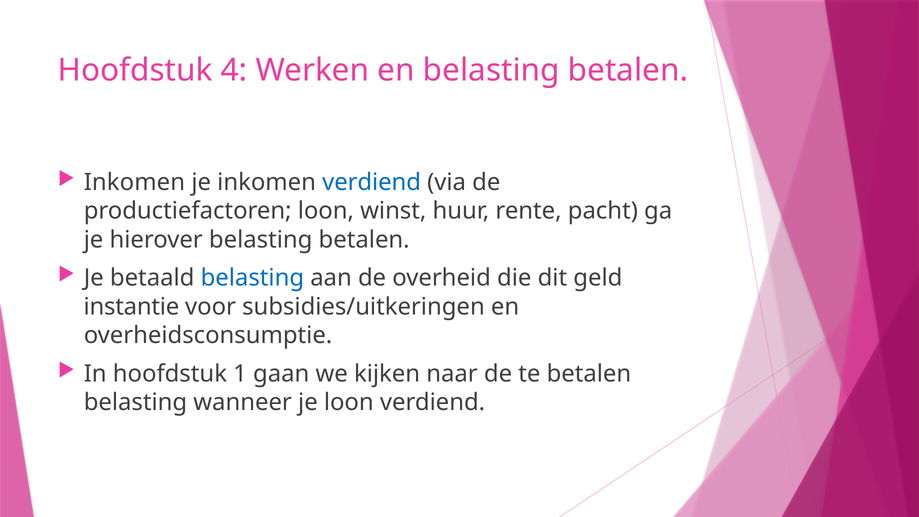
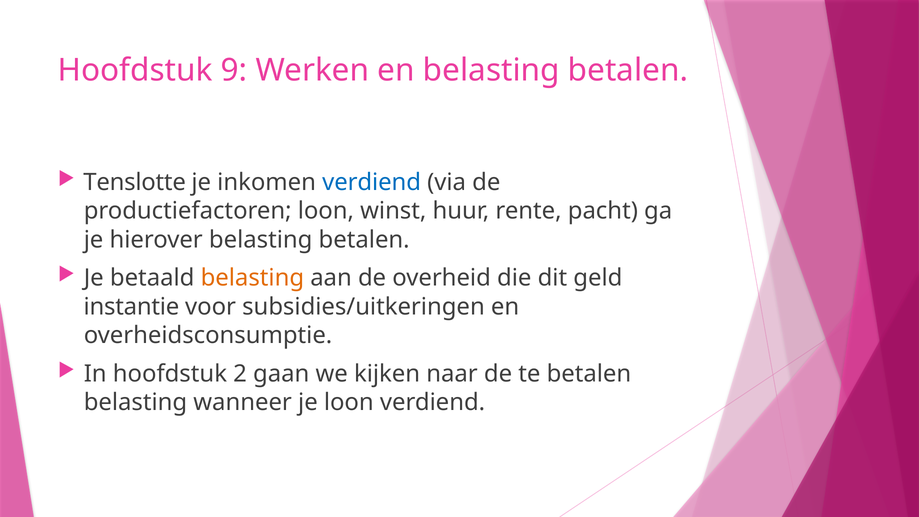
4: 4 -> 9
Inkomen at (134, 182): Inkomen -> Tenslotte
belasting at (252, 278) colour: blue -> orange
1: 1 -> 2
